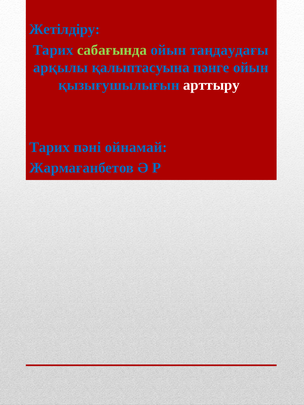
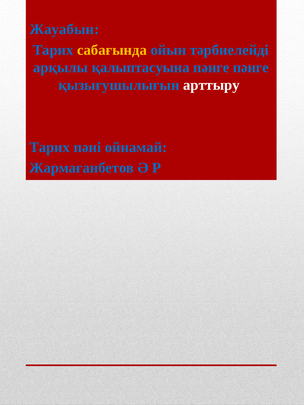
Жетілдіру: Жетілдіру -> Жауабын
сабағында colour: light green -> yellow
таңдаудағы: таңдаудағы -> тәрбиелейді
пәнге ойын: ойын -> пәнге
